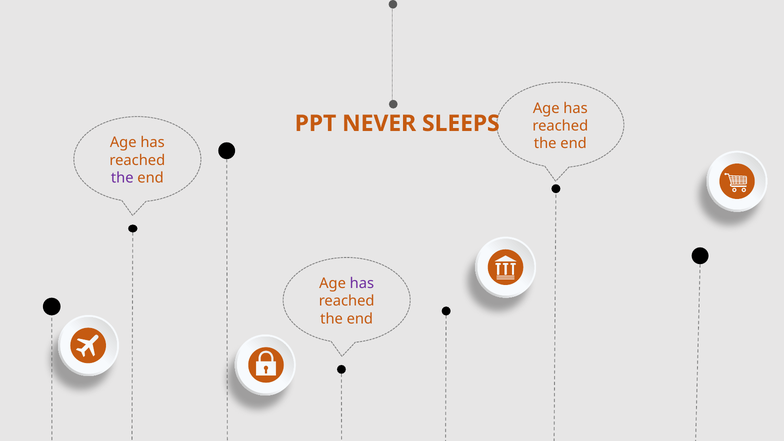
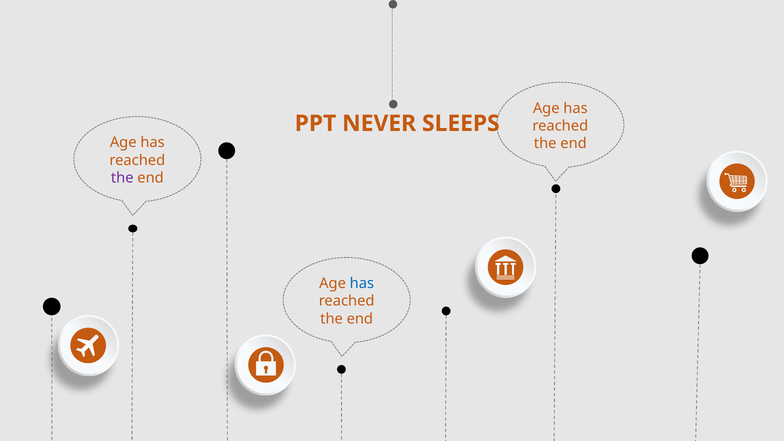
has at (362, 283) colour: purple -> blue
